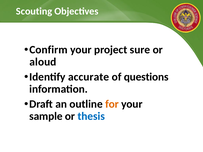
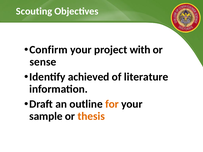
sure: sure -> with
aloud: aloud -> sense
accurate: accurate -> achieved
questions: questions -> literature
thesis colour: blue -> orange
